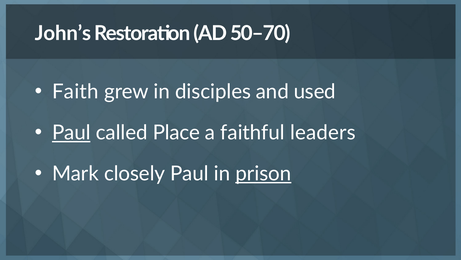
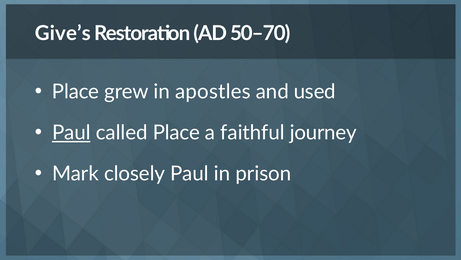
John’s: John’s -> Give’s
Faith at (75, 91): Faith -> Place
disciples: disciples -> apostles
leaders: leaders -> journey
prison underline: present -> none
